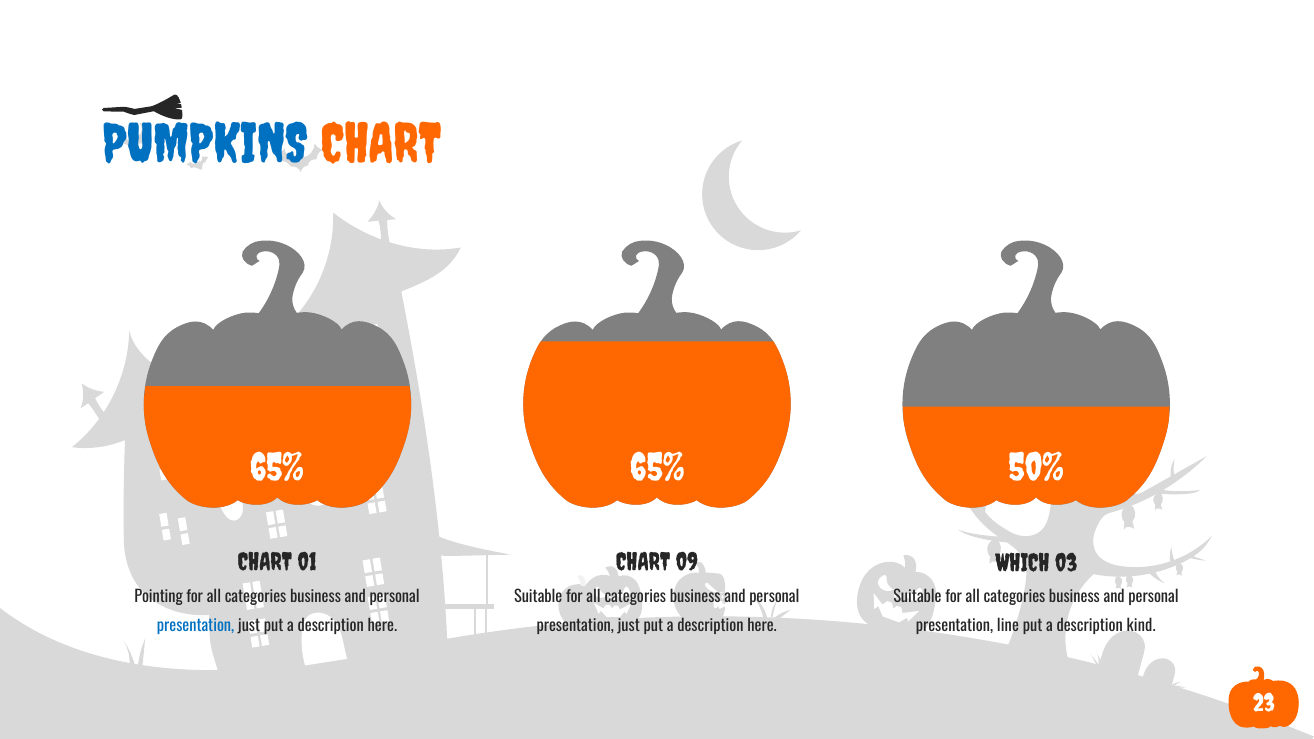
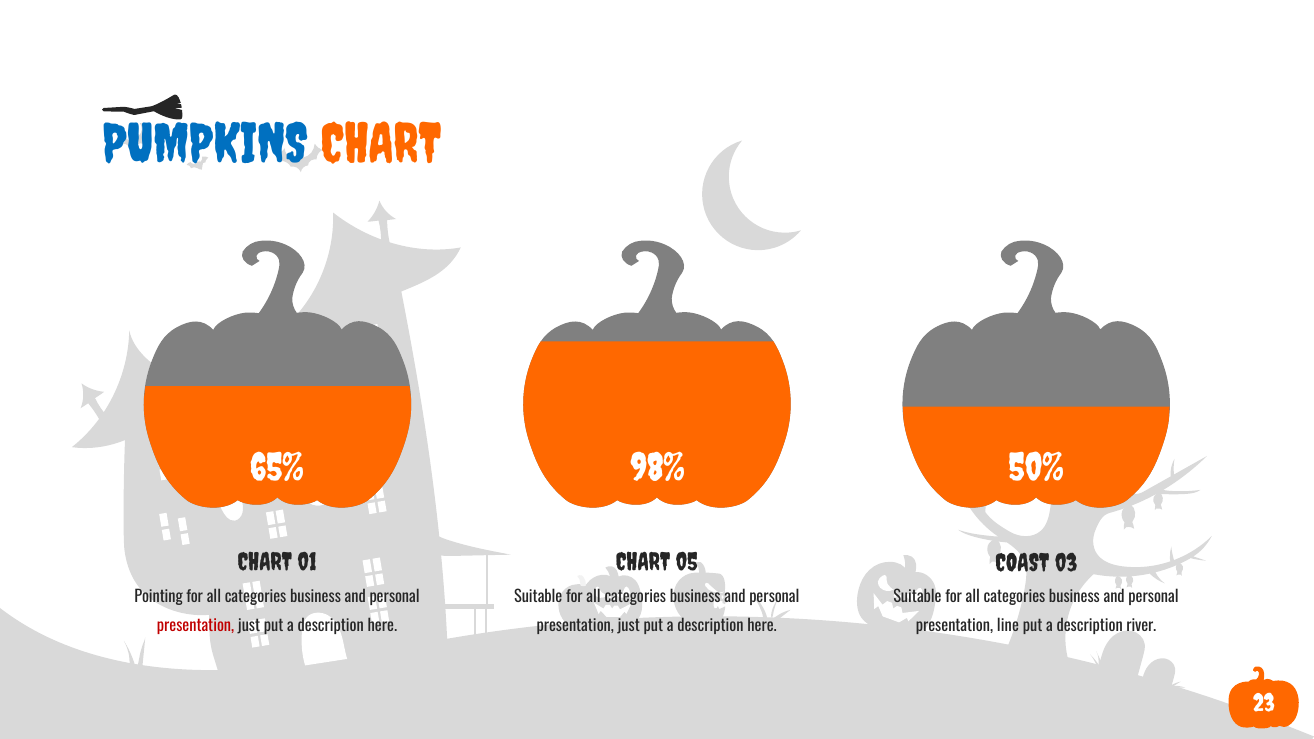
65% 65%: 65% -> 98%
09: 09 -> 05
WHICH: WHICH -> COAST
presentation at (196, 626) colour: blue -> red
kind: kind -> river
